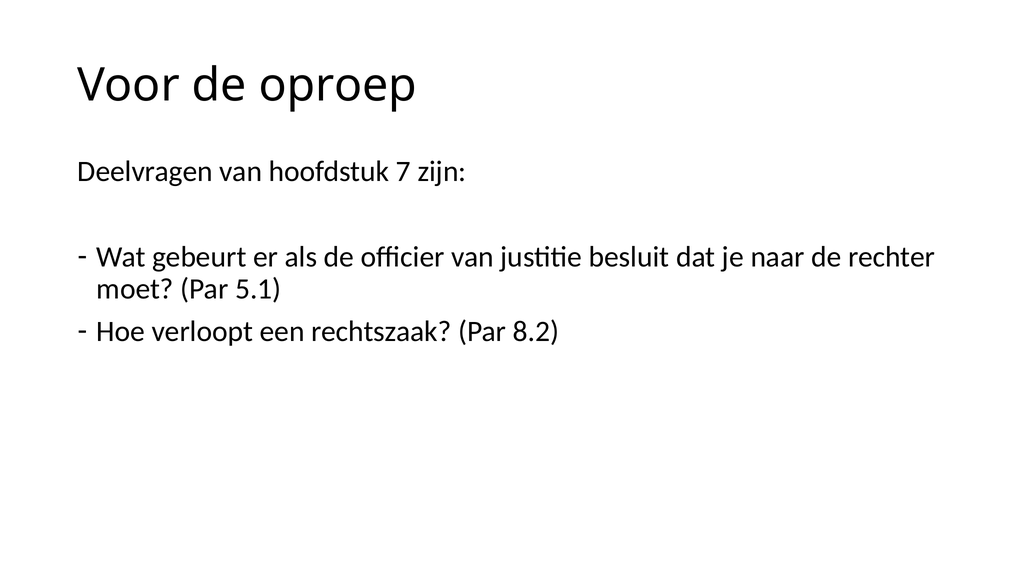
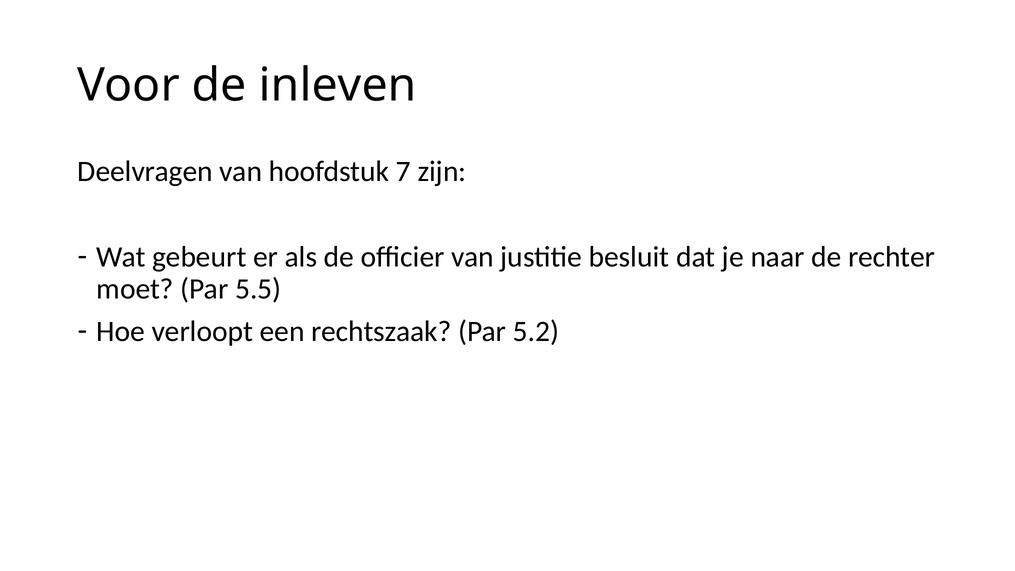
oproep: oproep -> inleven
5.1: 5.1 -> 5.5
8.2: 8.2 -> 5.2
